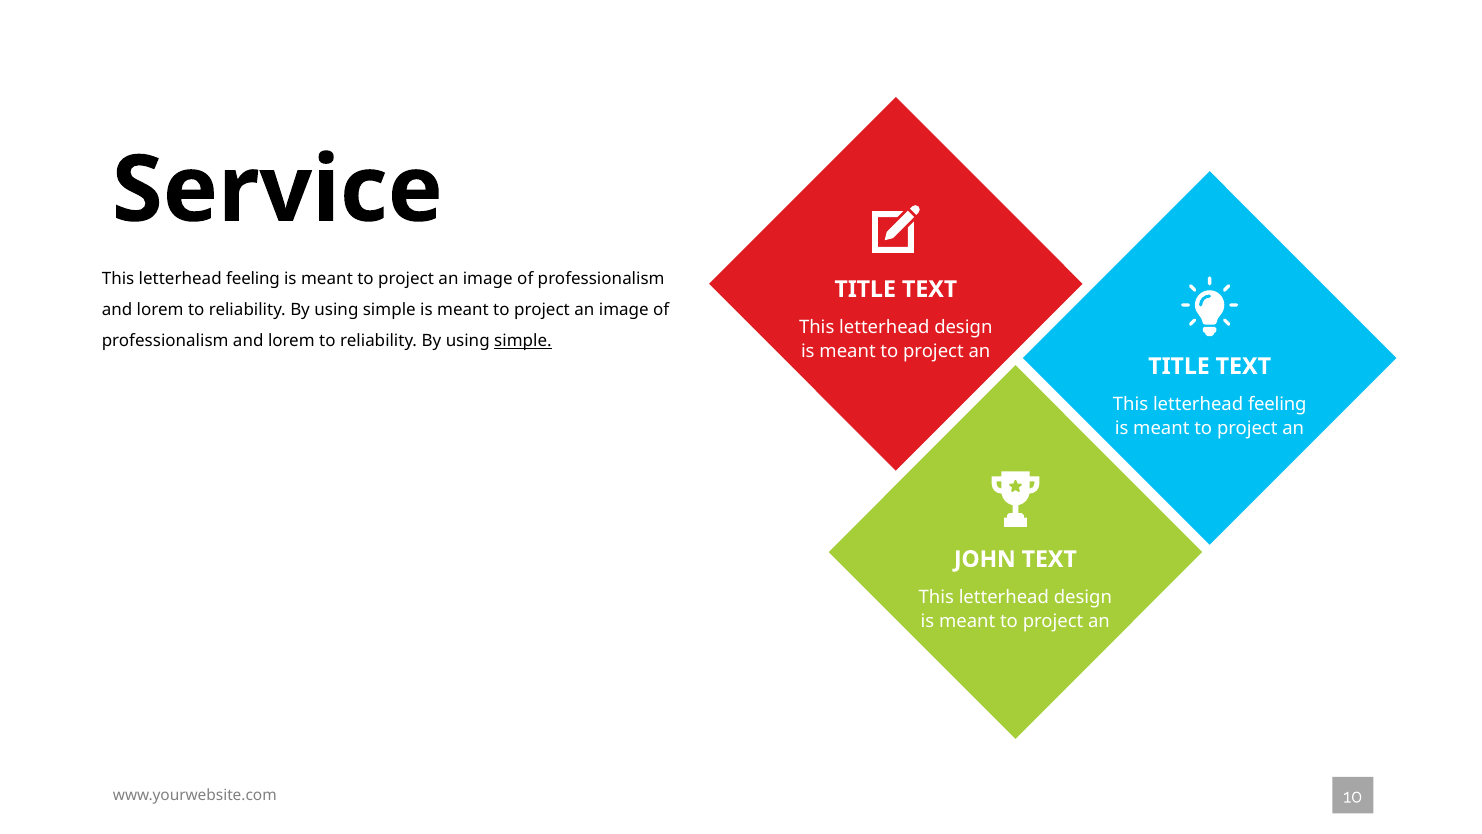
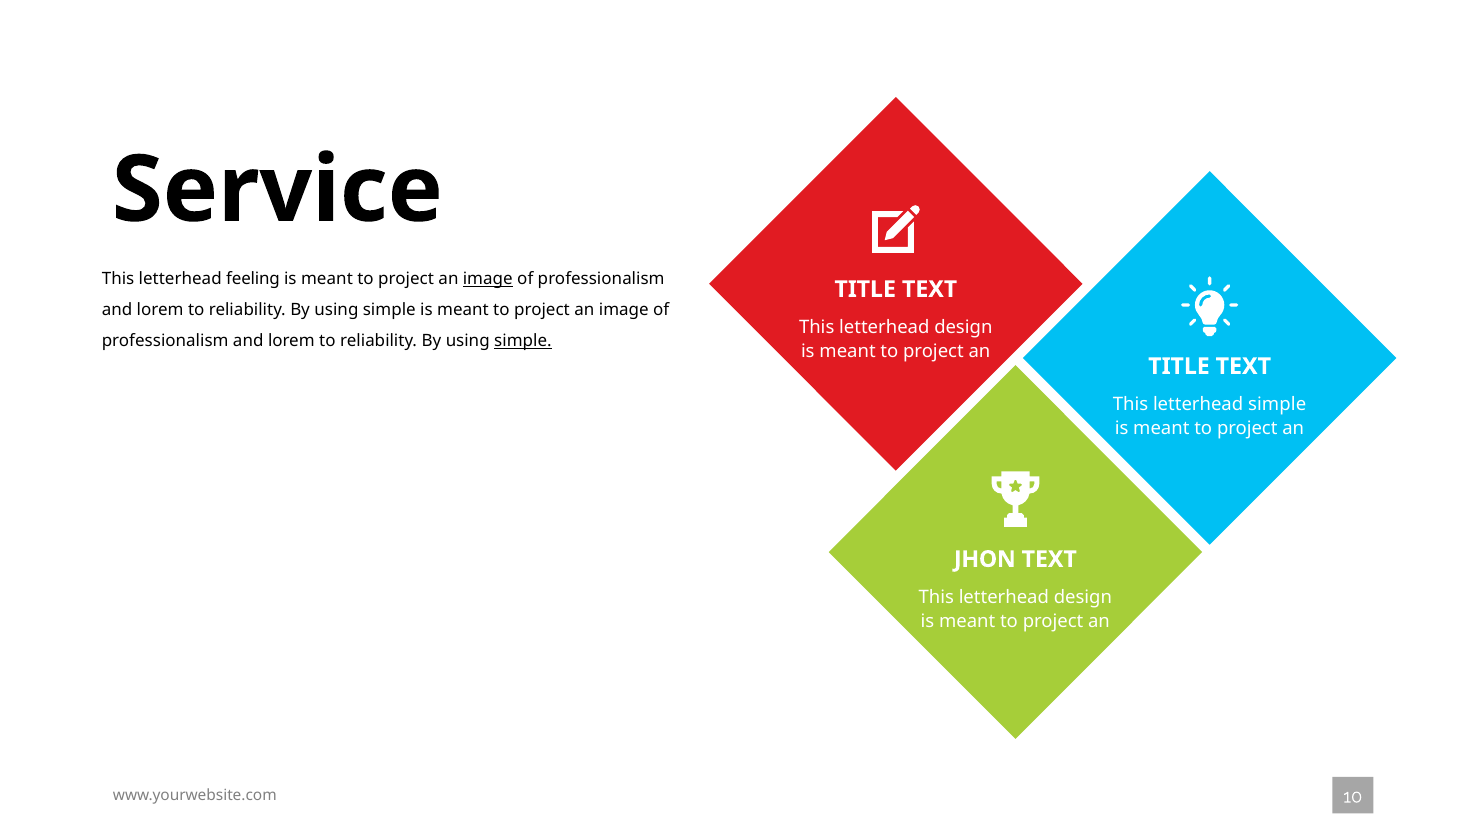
image at (488, 279) underline: none -> present
feeling at (1277, 404): feeling -> simple
JOHN: JOHN -> JHON
